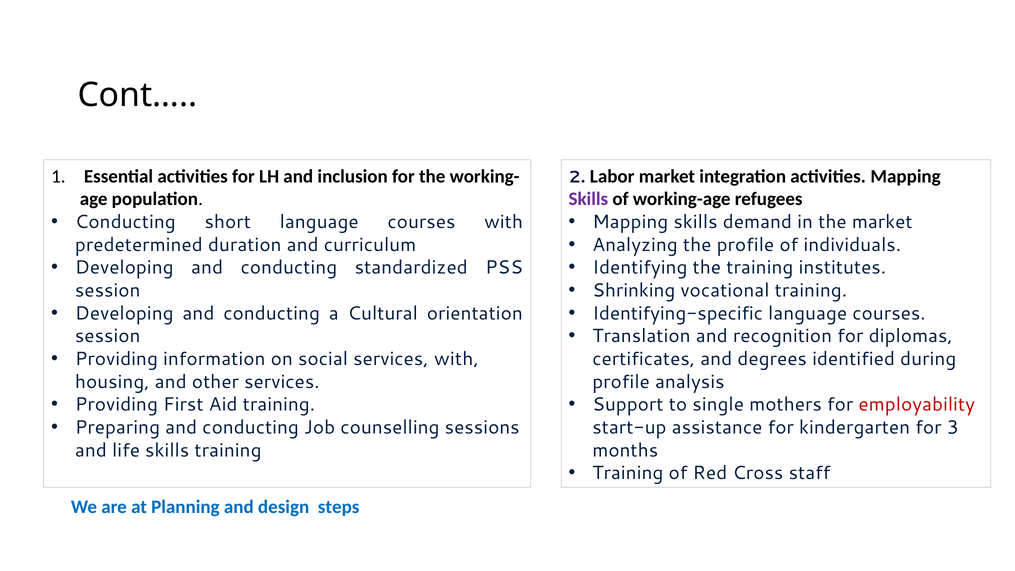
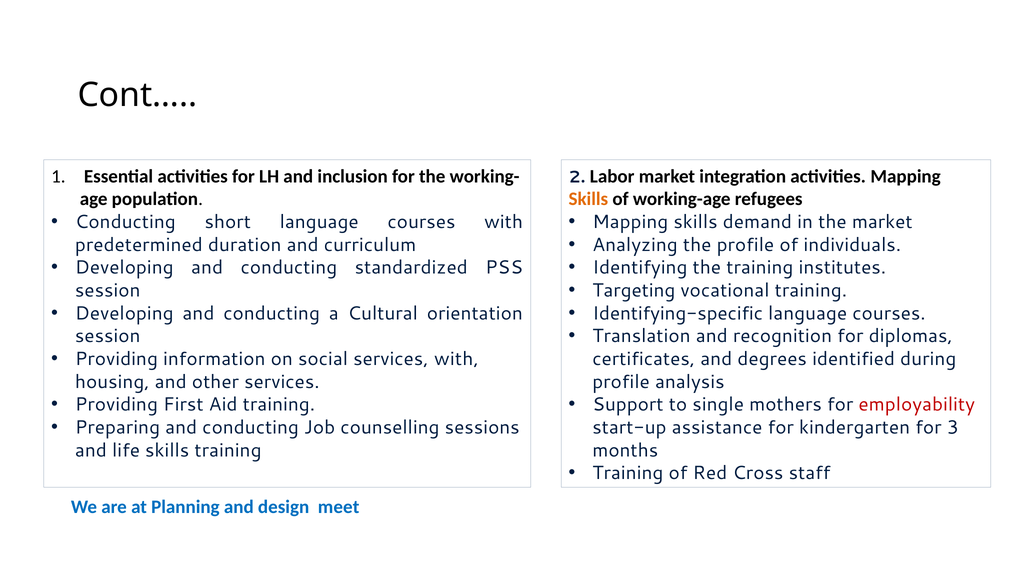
Skills at (588, 199) colour: purple -> orange
Shrinking: Shrinking -> Targeting
steps: steps -> meet
